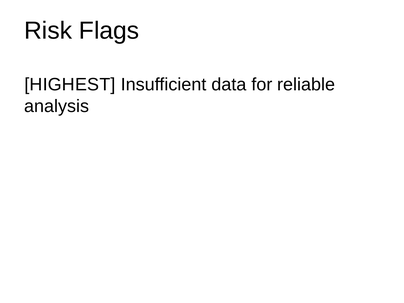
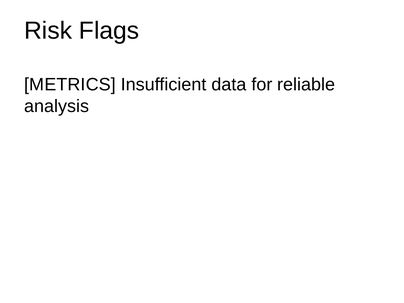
HIGHEST: HIGHEST -> METRICS
